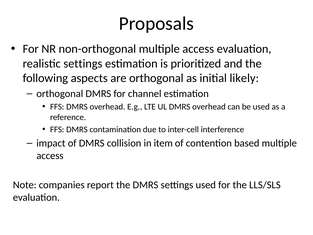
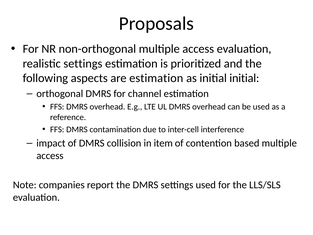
are orthogonal: orthogonal -> estimation
initial likely: likely -> initial
